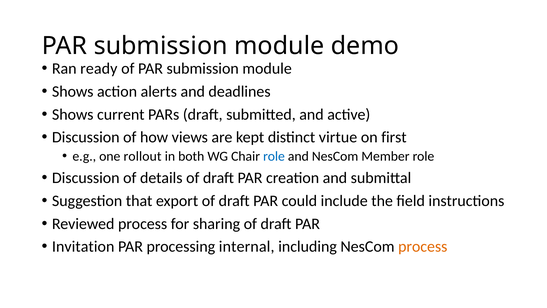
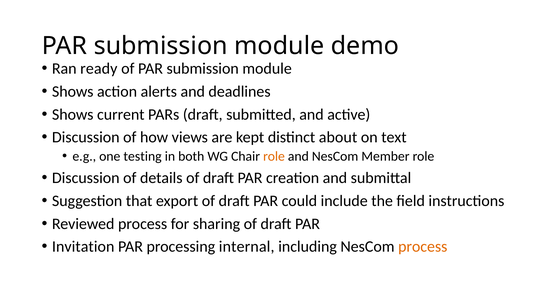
virtue: virtue -> about
first: first -> text
rollout: rollout -> testing
role at (274, 156) colour: blue -> orange
